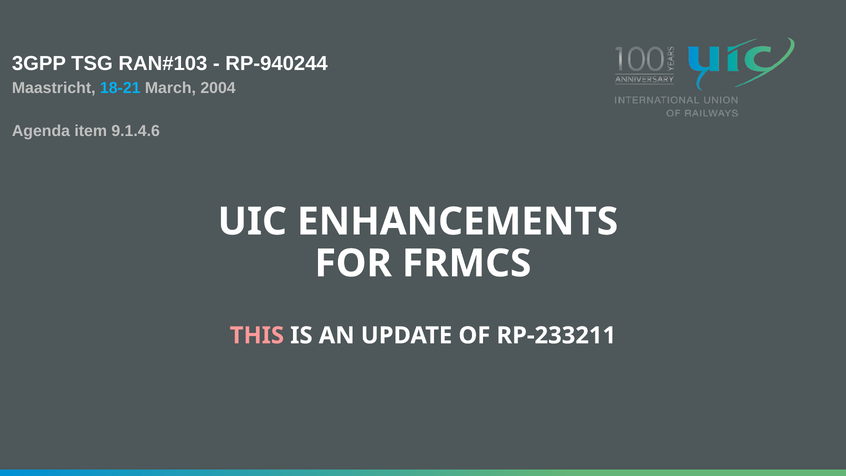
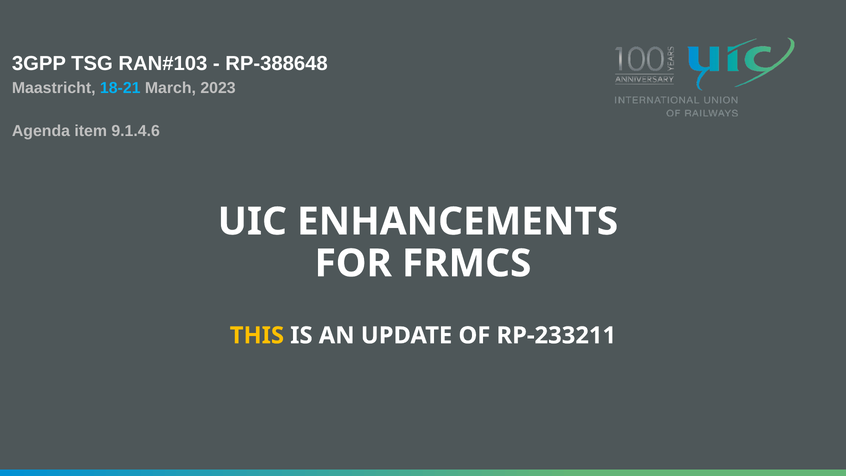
RP-940244: RP-940244 -> RP-388648
2004: 2004 -> 2023
THIS colour: pink -> yellow
